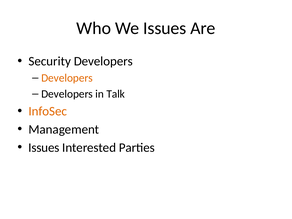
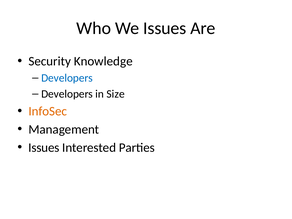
Security Developers: Developers -> Knowledge
Developers at (67, 78) colour: orange -> blue
Talk: Talk -> Size
